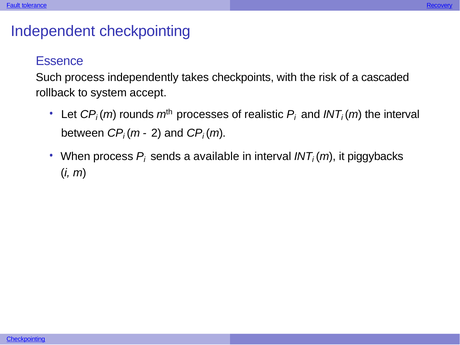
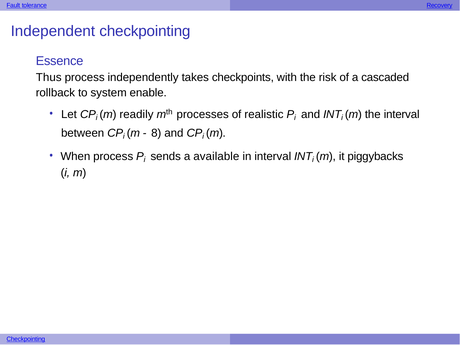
Such: Such -> Thus
accept: accept -> enable
rounds: rounds -> readily
2: 2 -> 8
